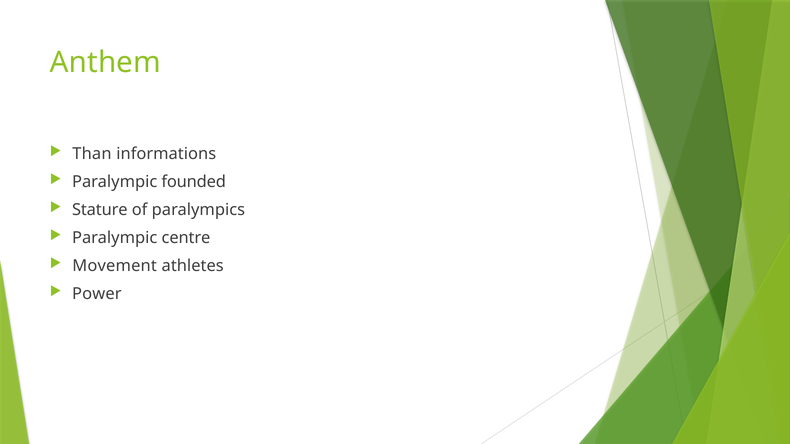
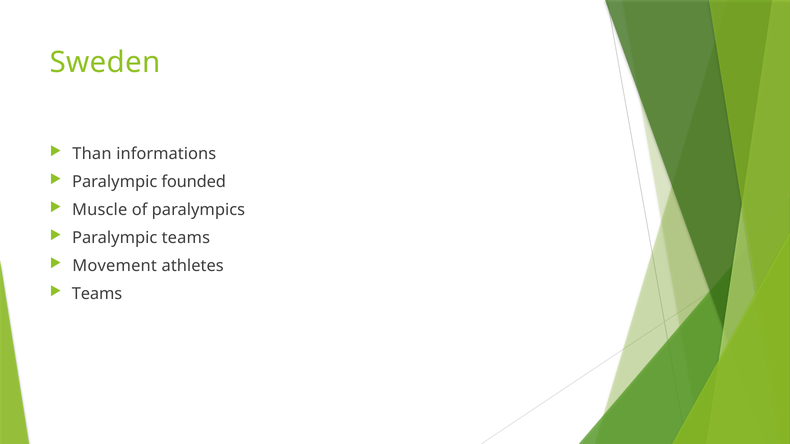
Anthem: Anthem -> Sweden
Stature: Stature -> Muscle
Paralympic centre: centre -> teams
Power at (97, 294): Power -> Teams
